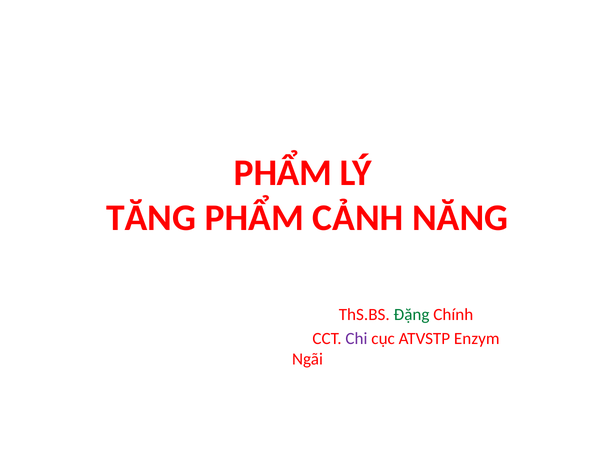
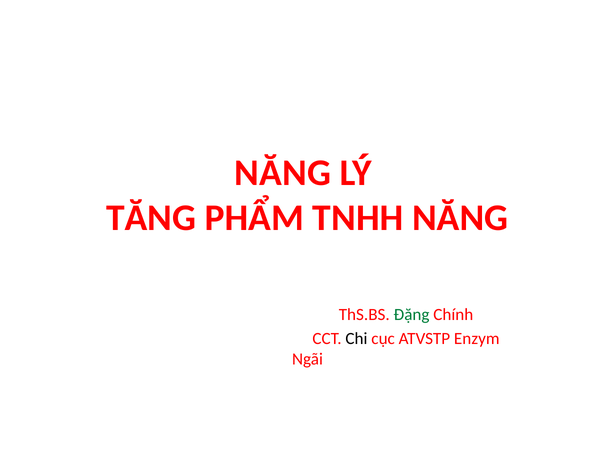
PHẨM at (283, 173): PHẨM -> NĂNG
CẢNH: CẢNH -> TNHH
Chi colour: purple -> black
